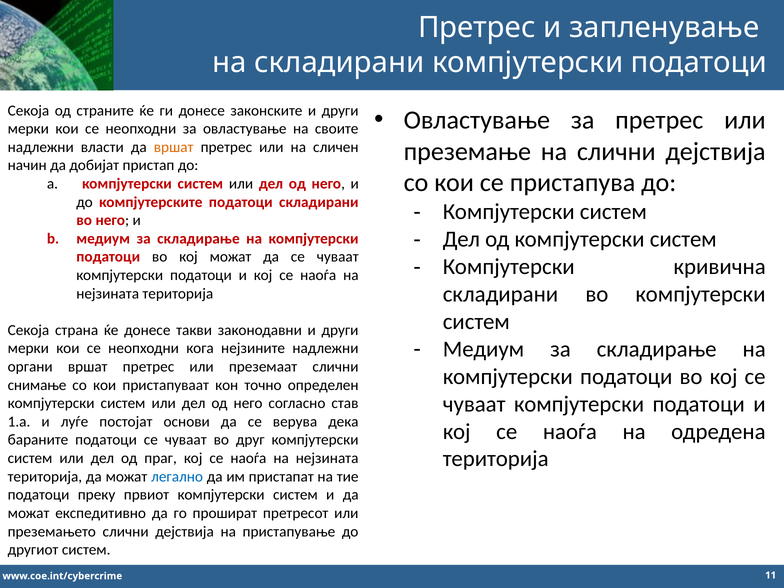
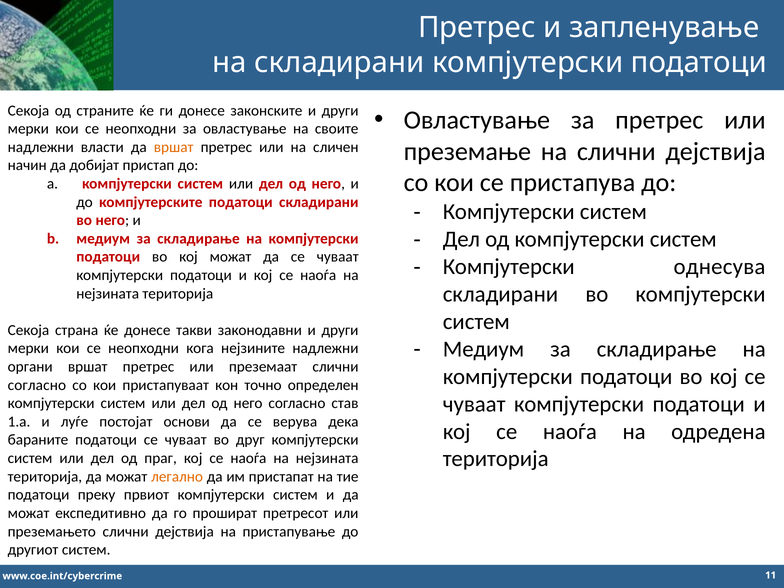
кривична: кривична -> однесува
снимање at (37, 385): снимање -> согласно
легално colour: blue -> orange
